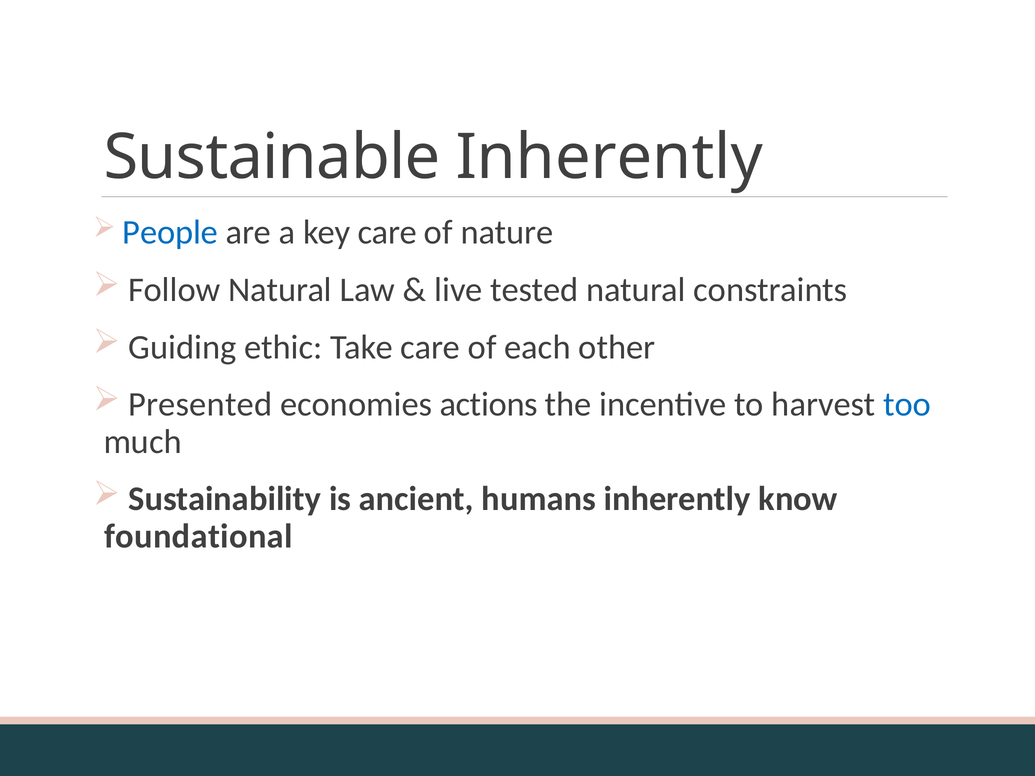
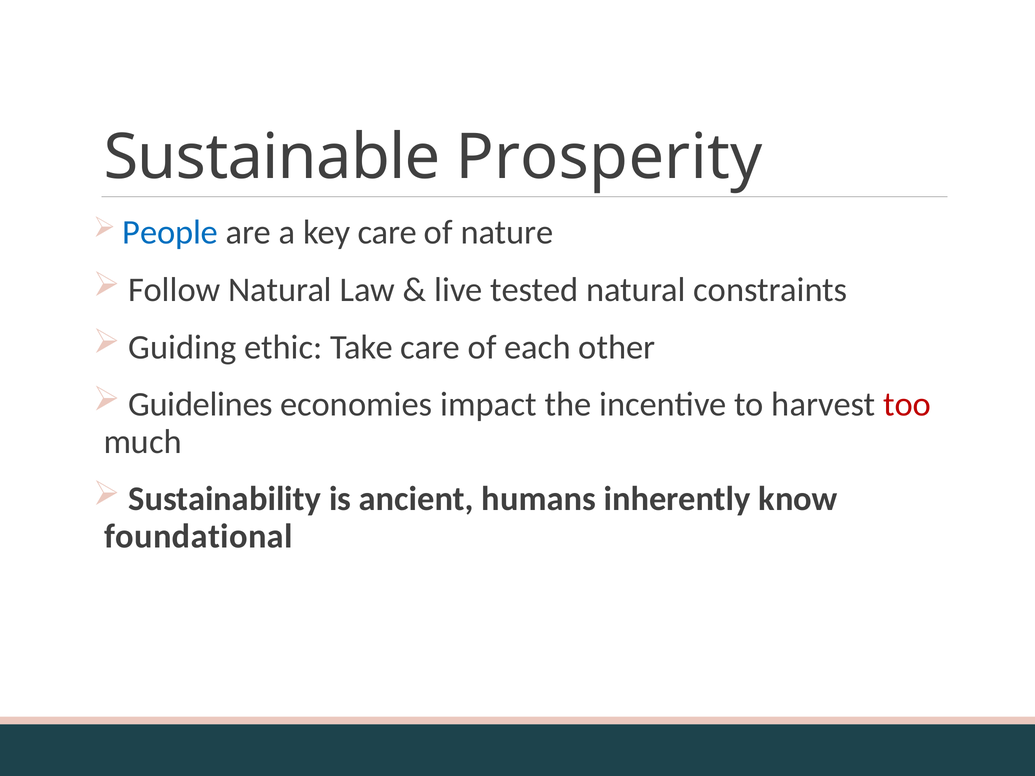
Sustainable Inherently: Inherently -> Prosperity
Presented: Presented -> Guidelines
actions: actions -> impact
too colour: blue -> red
